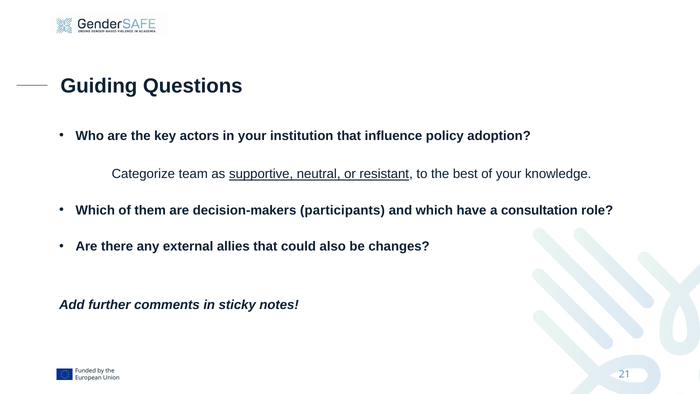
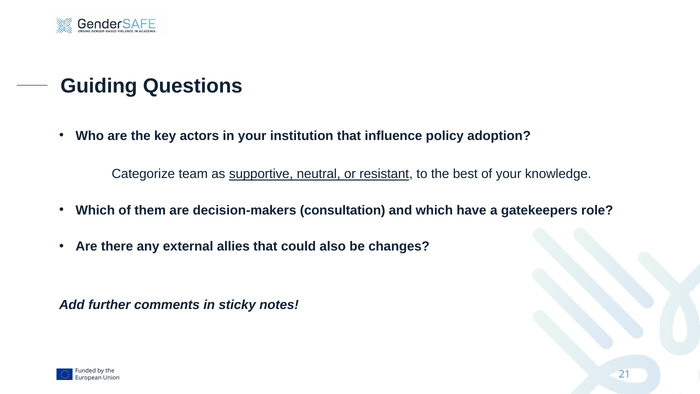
participants: participants -> consultation
consultation: consultation -> gatekeepers
